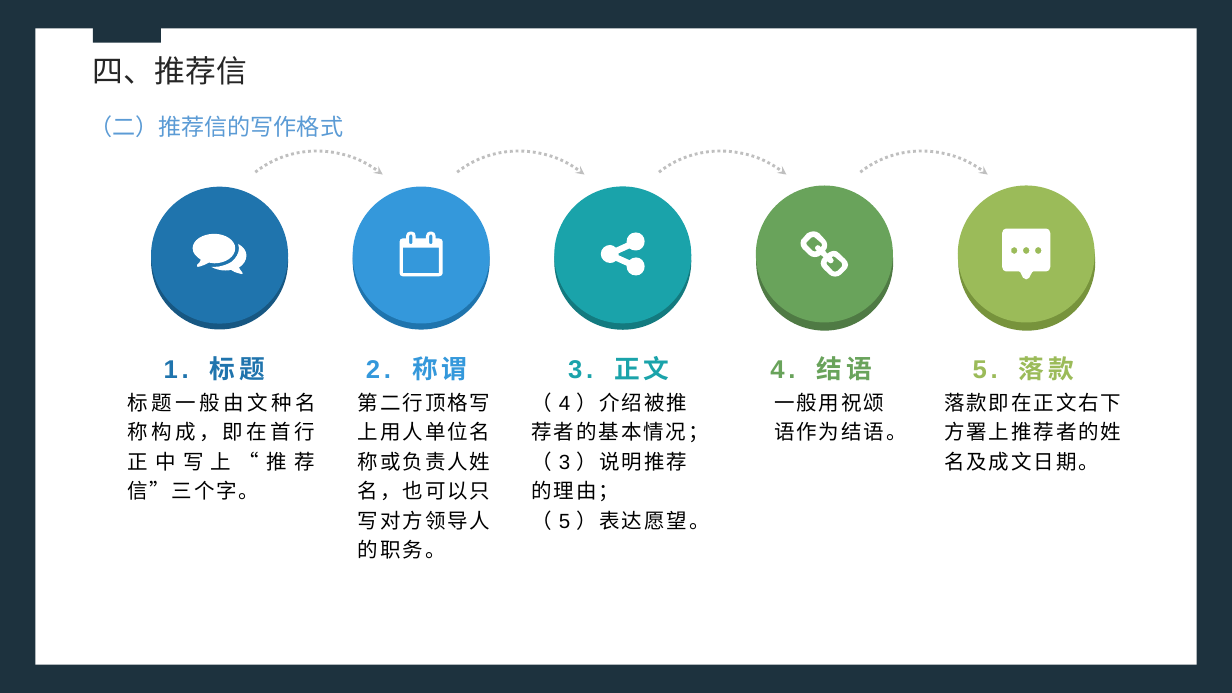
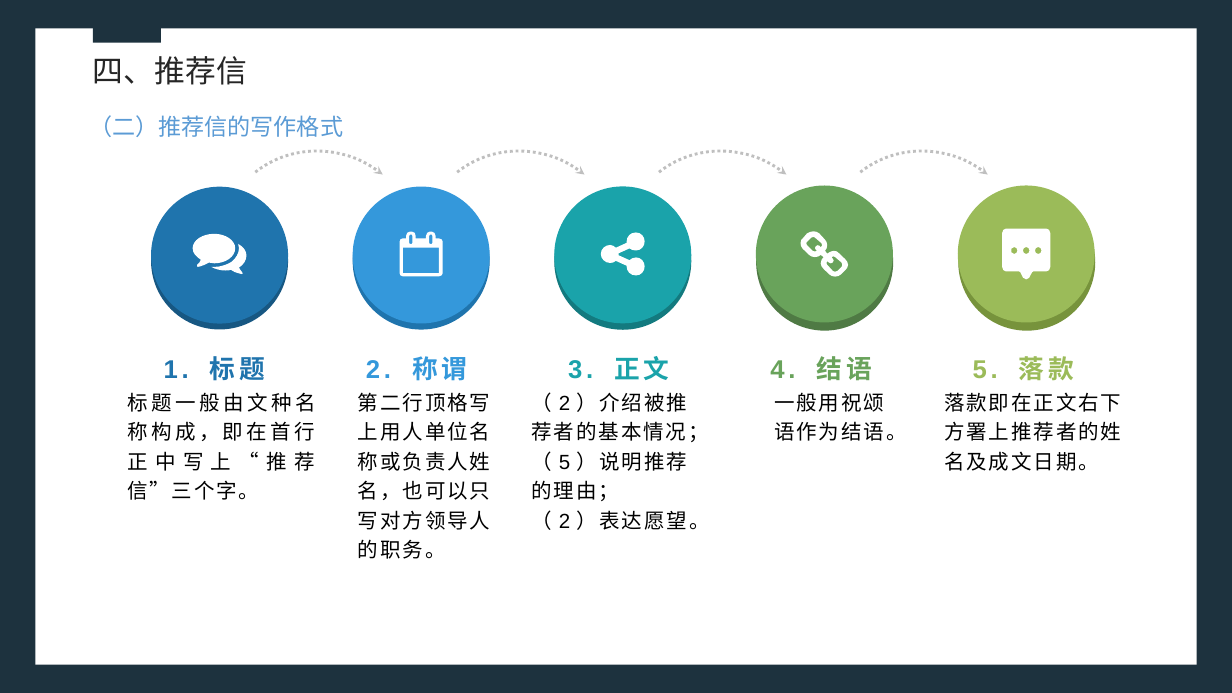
4 at (565, 404): 4 -> 2
3 at (565, 463): 3 -> 5
5 at (565, 522): 5 -> 2
